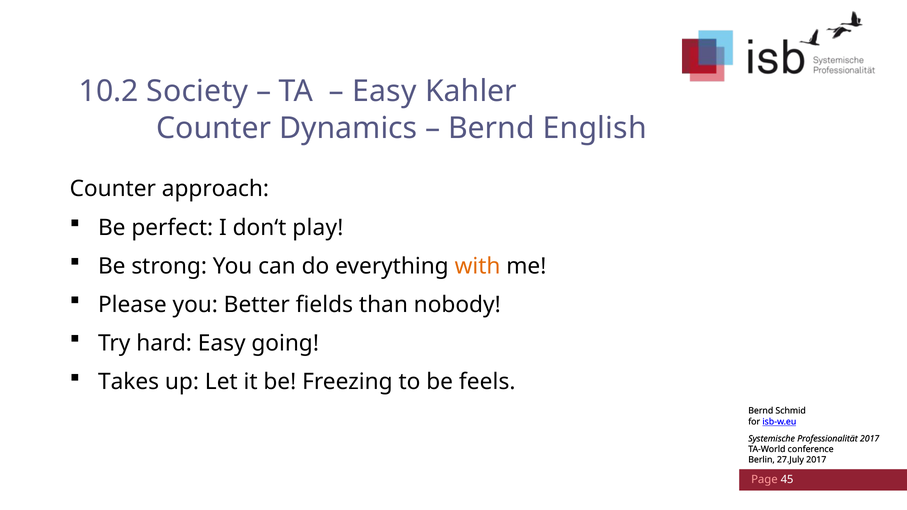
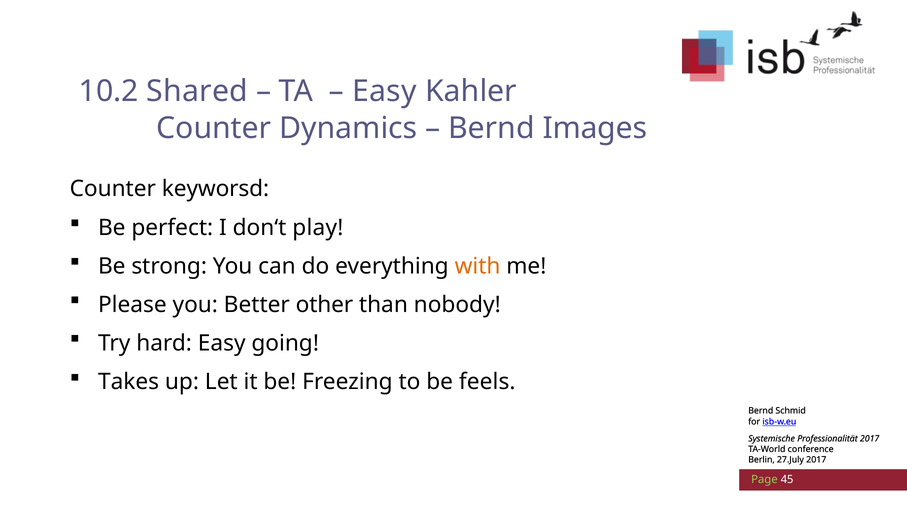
Society: Society -> Shared
English: English -> Images
approach: approach -> keyworsd
fields: fields -> other
Page colour: pink -> light green
